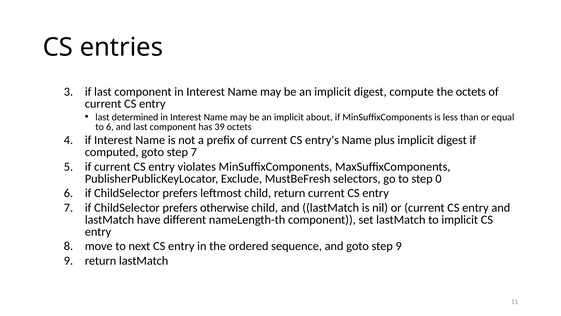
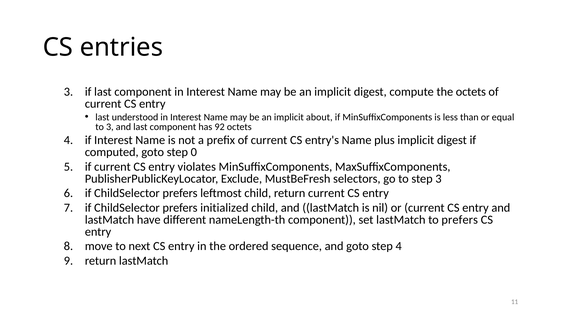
determined: determined -> understood
to 6: 6 -> 3
39: 39 -> 92
step 7: 7 -> 0
step 0: 0 -> 3
otherwise: otherwise -> initialized
to implicit: implicit -> prefers
step 9: 9 -> 4
